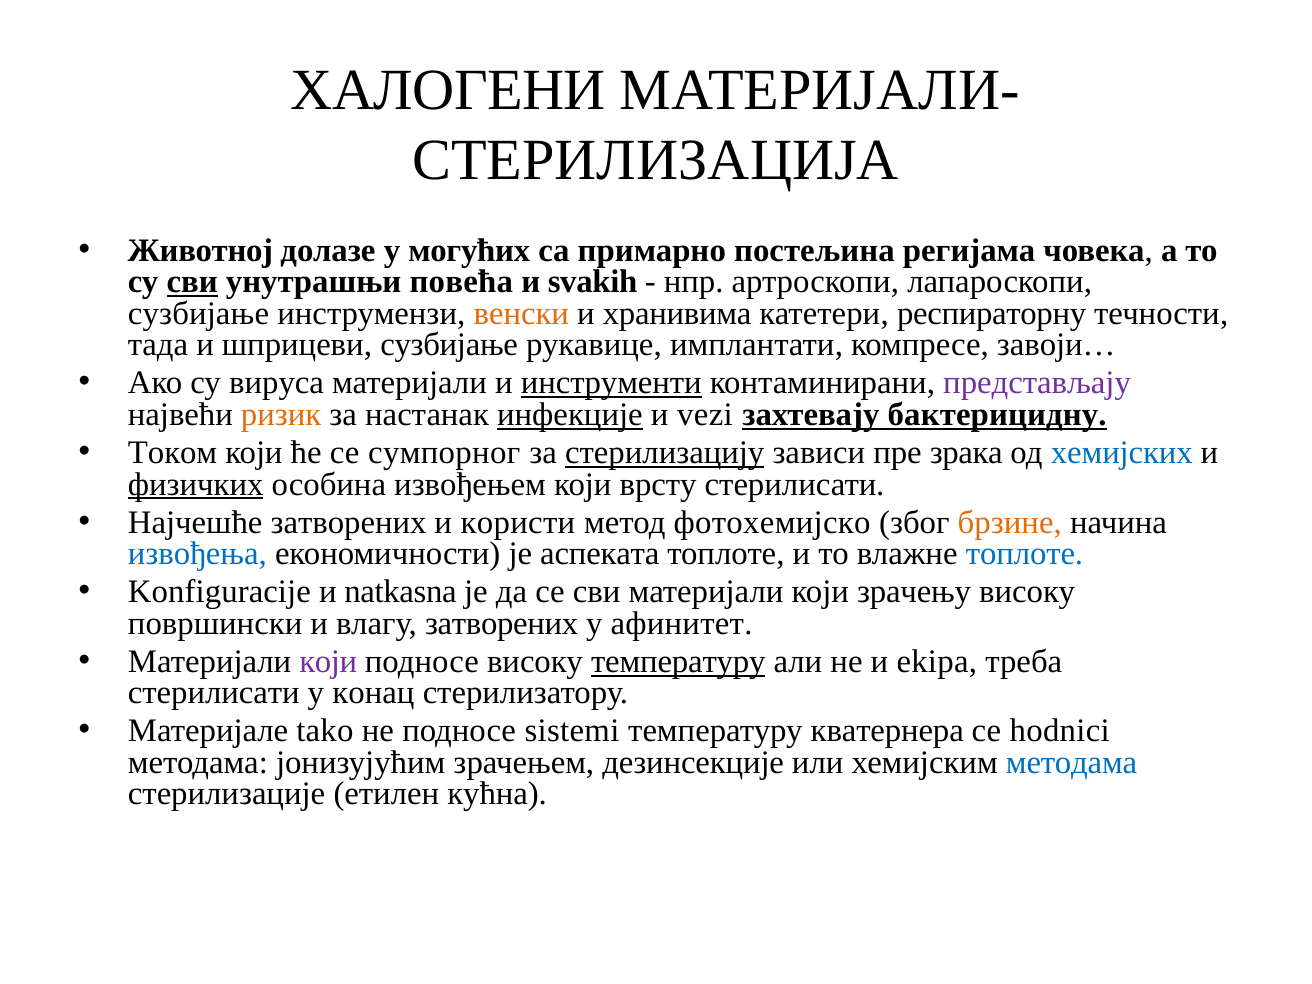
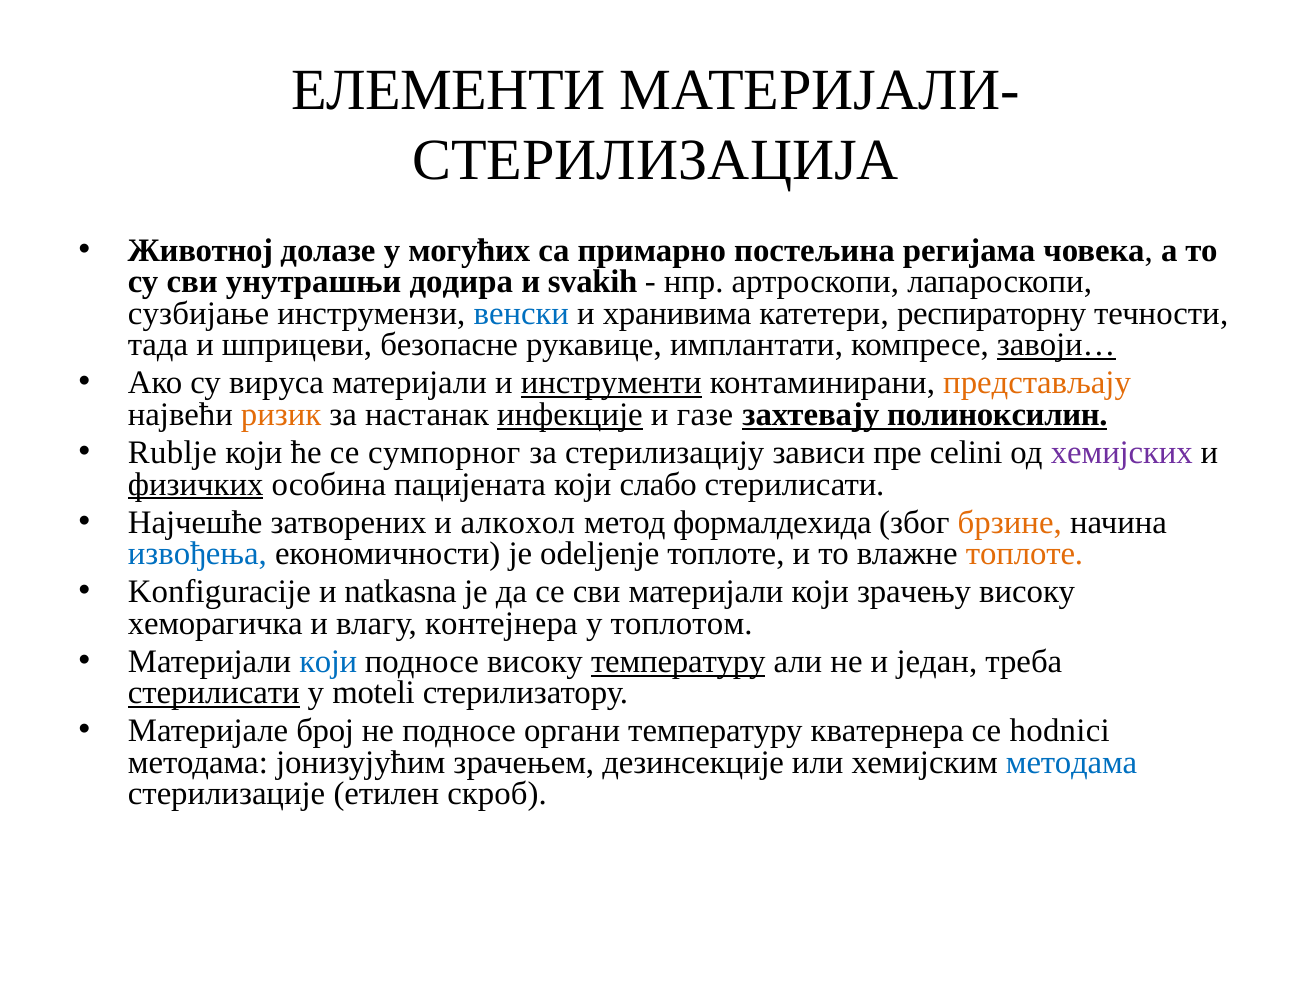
ХАЛОГЕНИ: ХАЛОГЕНИ -> ЕЛЕМЕНТИ
сви at (192, 282) underline: present -> none
повећа: повећа -> додира
венски colour: orange -> blue
шприцеви сузбијање: сузбијање -> безопасне
завоји… underline: none -> present
представљају colour: purple -> orange
vezi: vezi -> газе
бактерицидну: бактерицидну -> полиноксилин
Током: Током -> Rublje
стерилизацију underline: present -> none
зрака: зрака -> celini
хемијских colour: blue -> purple
извођењем: извођењем -> пацијената
врсту: врсту -> слабо
користи: користи -> алкохол
фотохемијско: фотохемијско -> формалдехида
аспеката: аспеката -> odeljenje
топлоте at (1024, 554) colour: blue -> orange
површински: површински -> хеморагичка
влагу затворених: затворених -> контејнера
афинитет: афинитет -> топлотом
који at (328, 661) colour: purple -> blue
ekipa: ekipa -> један
стерилисати at (214, 693) underline: none -> present
конац: конац -> moteli
tako: tako -> број
sistemi: sistemi -> органи
кућна: кућна -> скроб
